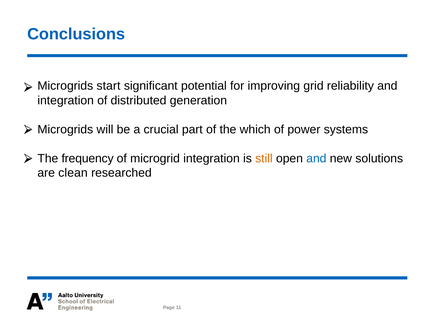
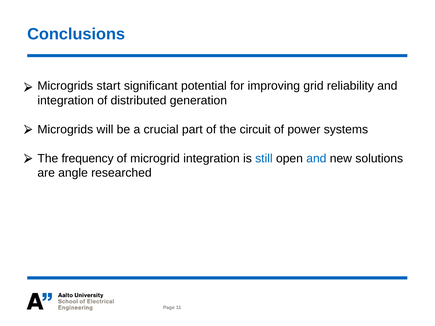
which: which -> circuit
still colour: orange -> blue
clean: clean -> angle
